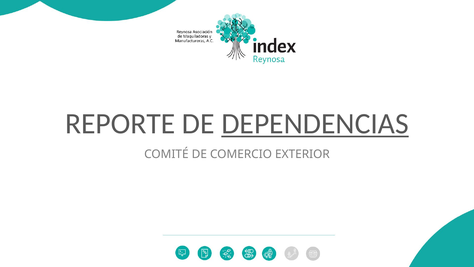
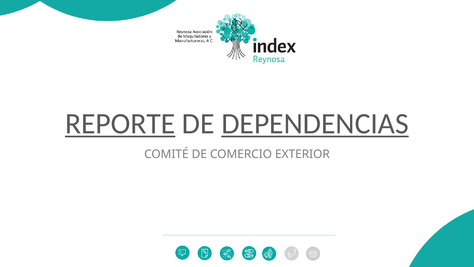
REPORTE underline: none -> present
